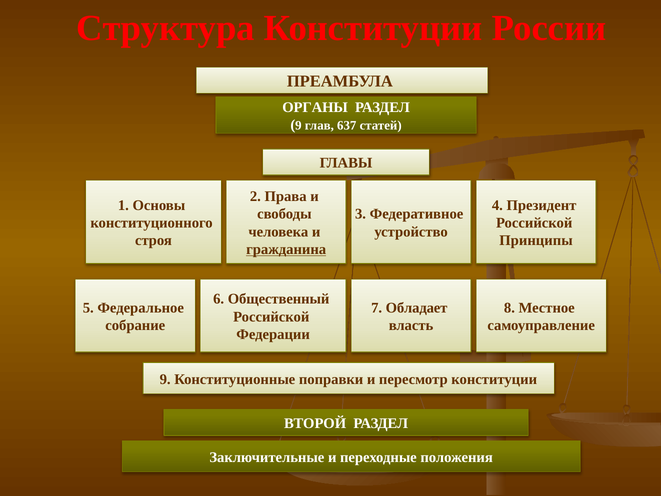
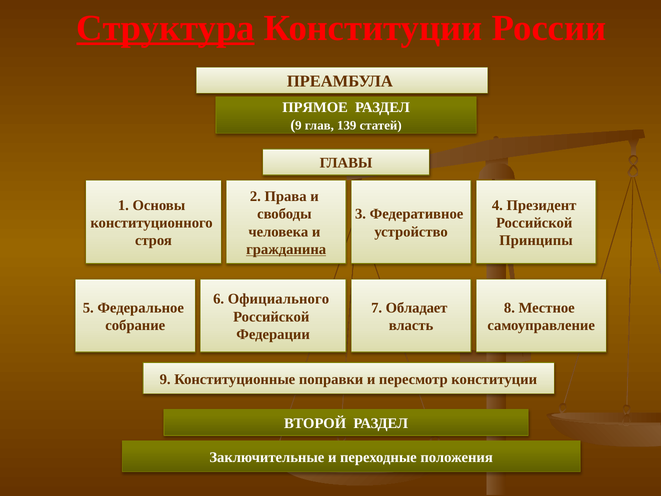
Структура underline: none -> present
ОРГАНЫ: ОРГАНЫ -> ПРЯМОЕ
637: 637 -> 139
Общественный: Общественный -> Официального
